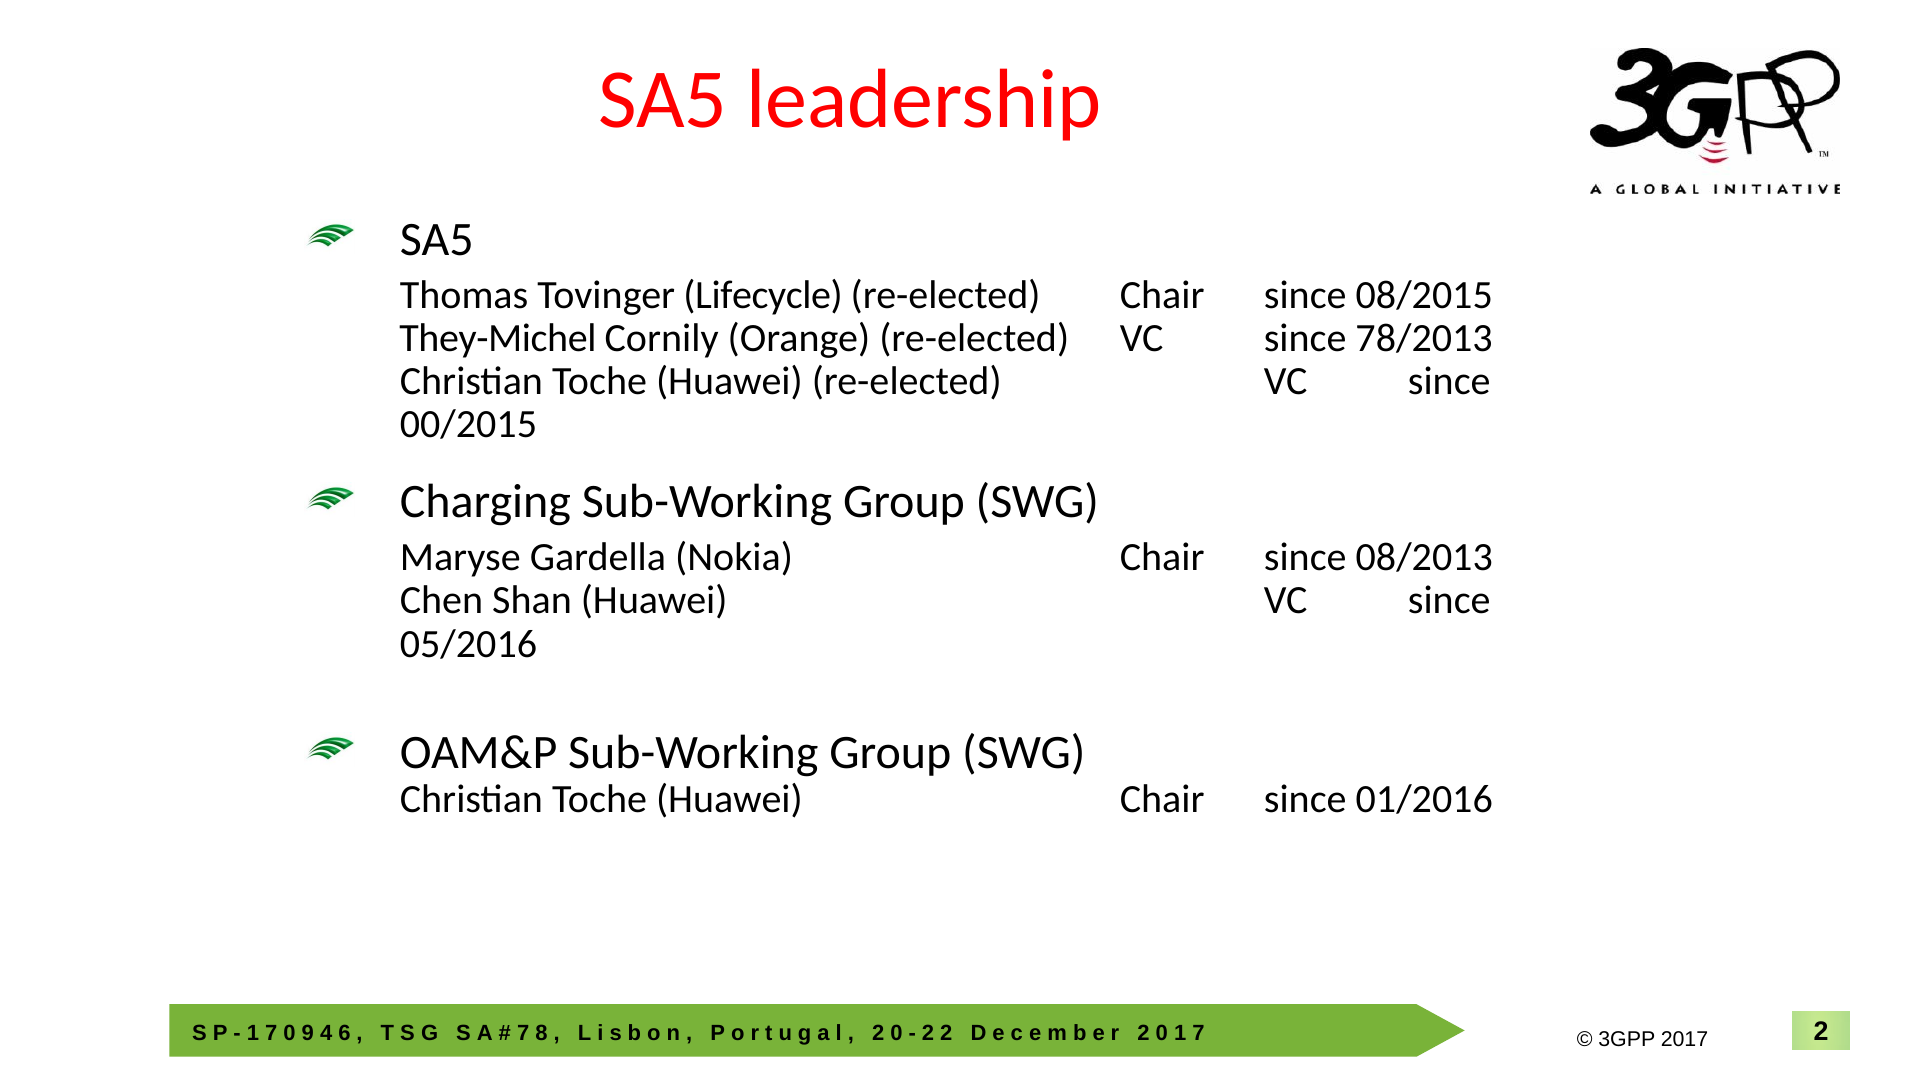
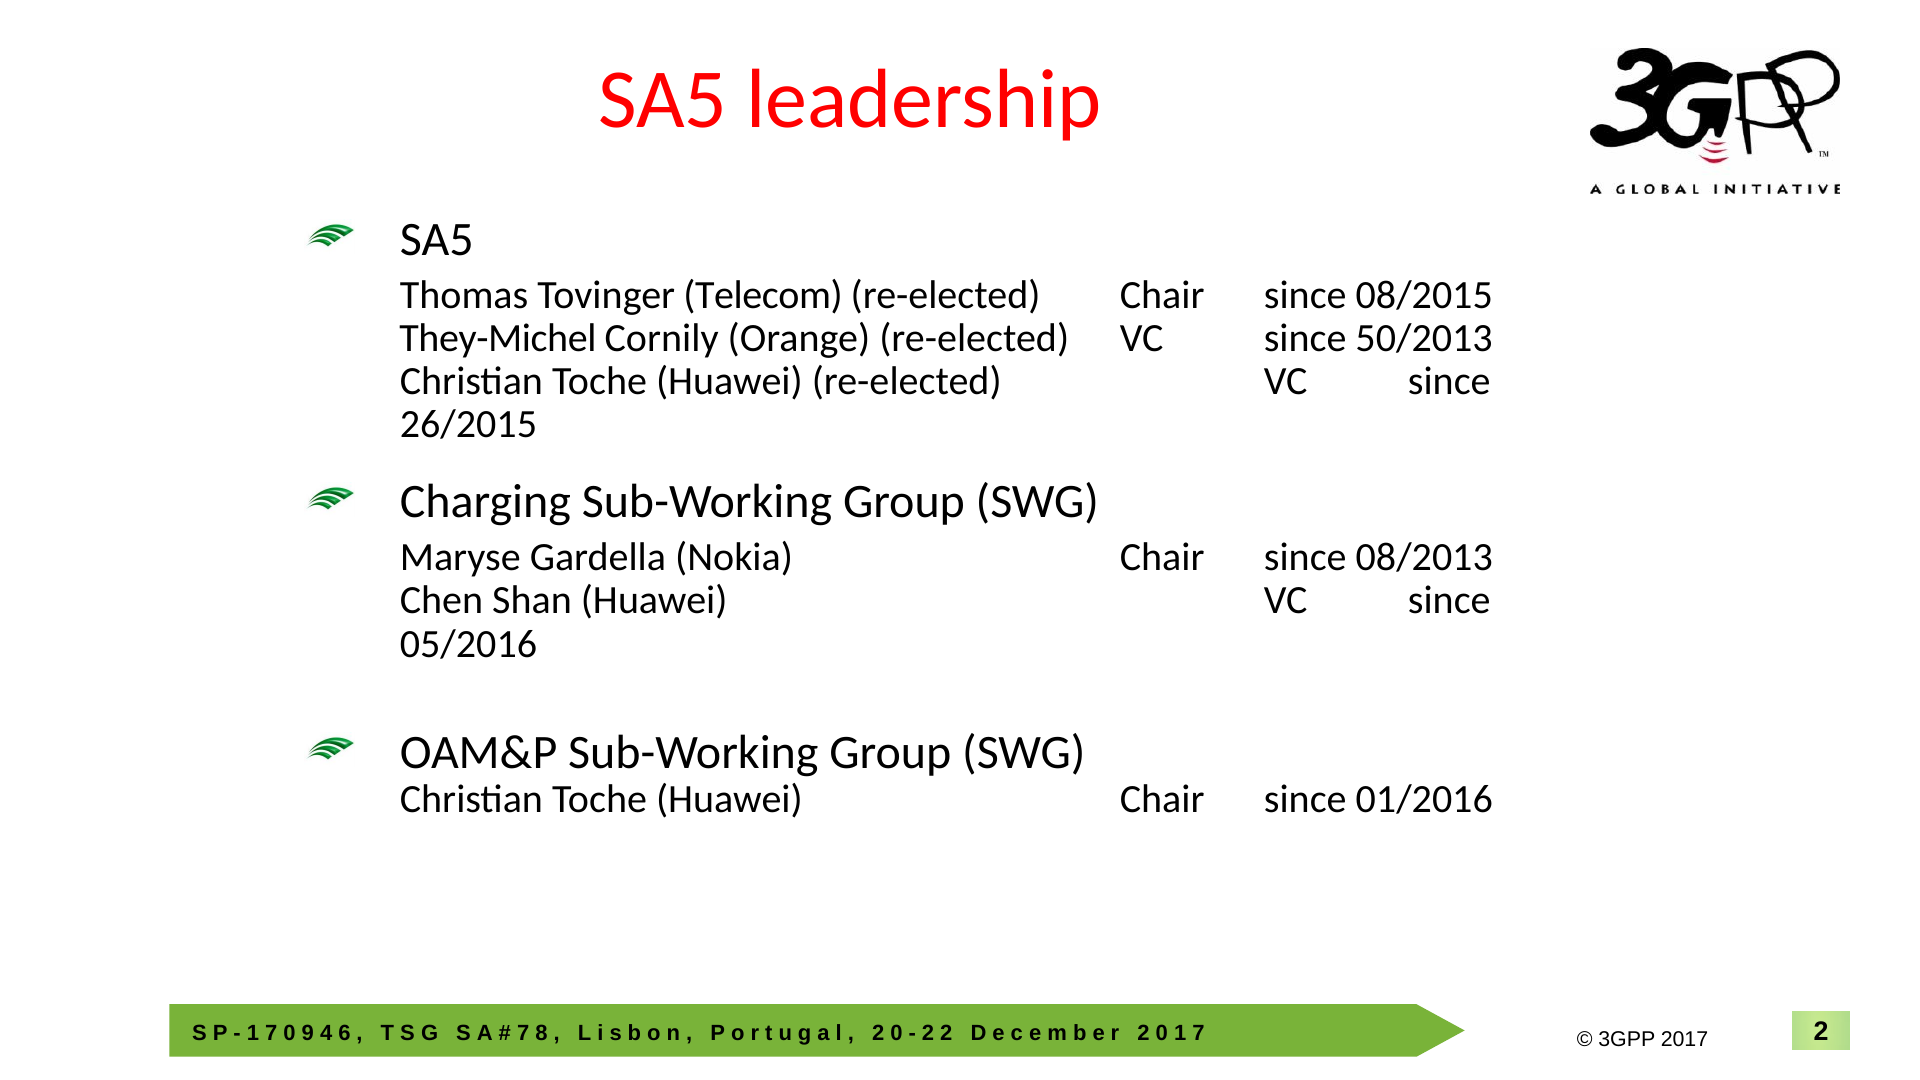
Lifecycle: Lifecycle -> Telecom
78/2013: 78/2013 -> 50/2013
00/2015: 00/2015 -> 26/2015
